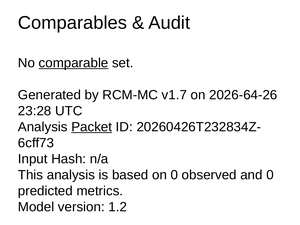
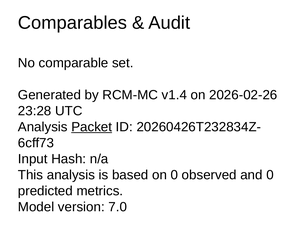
comparable underline: present -> none
v1.7: v1.7 -> v1.4
2026-64-26: 2026-64-26 -> 2026-02-26
1.2: 1.2 -> 7.0
